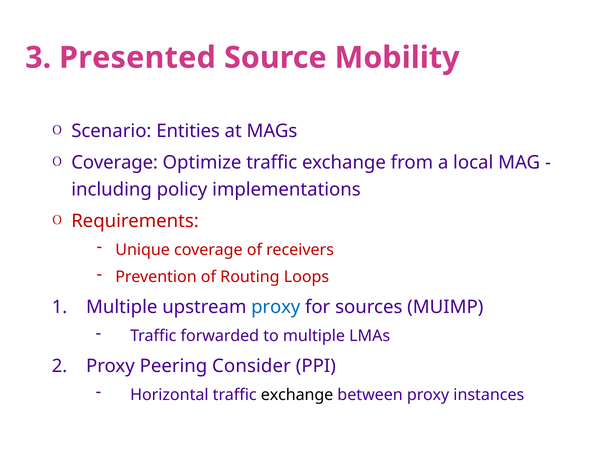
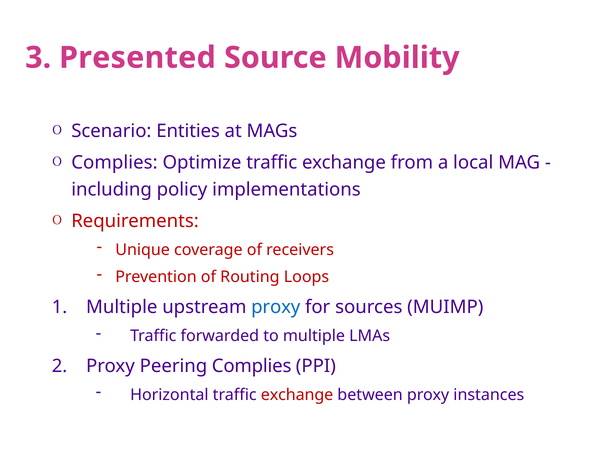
Coverage at (115, 163): Coverage -> Complies
Peering Consider: Consider -> Complies
exchange at (297, 394) colour: black -> red
